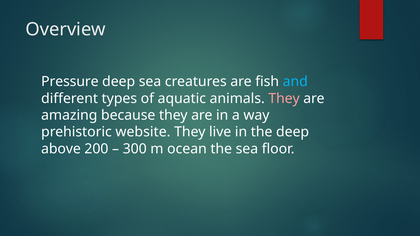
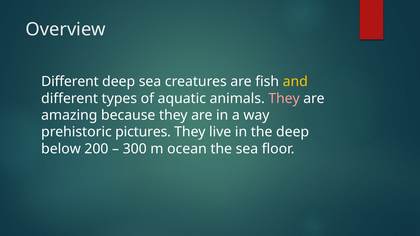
Pressure at (70, 82): Pressure -> Different
and colour: light blue -> yellow
website: website -> pictures
above: above -> below
